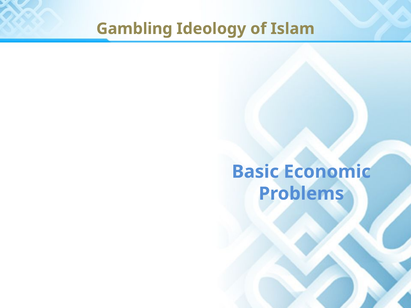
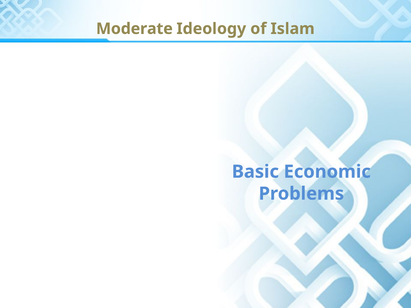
Gambling: Gambling -> Moderate
